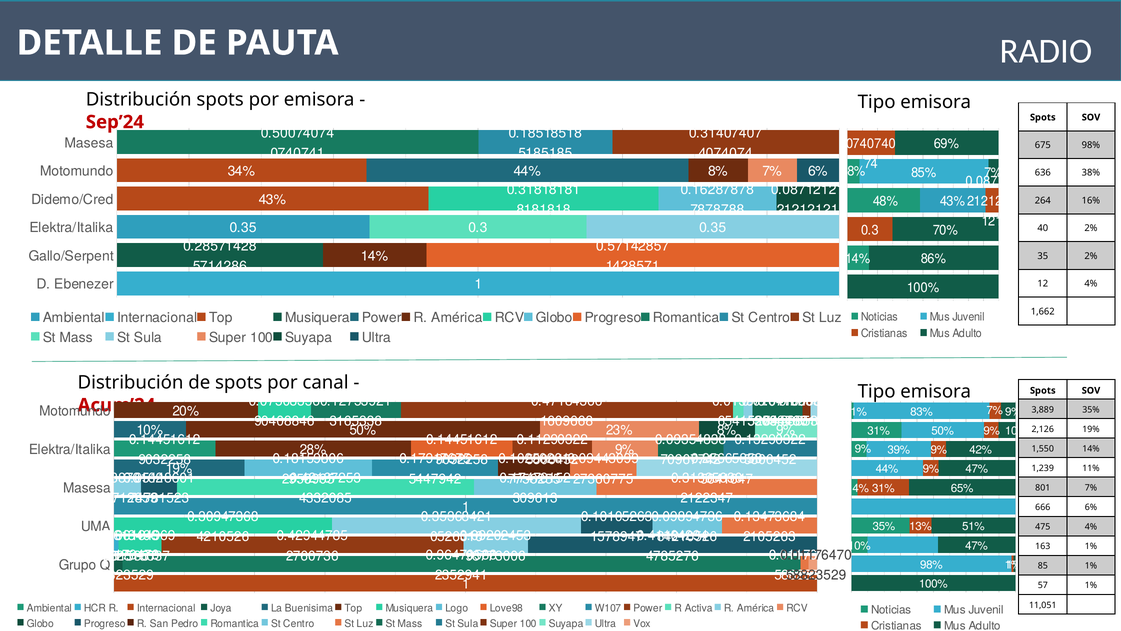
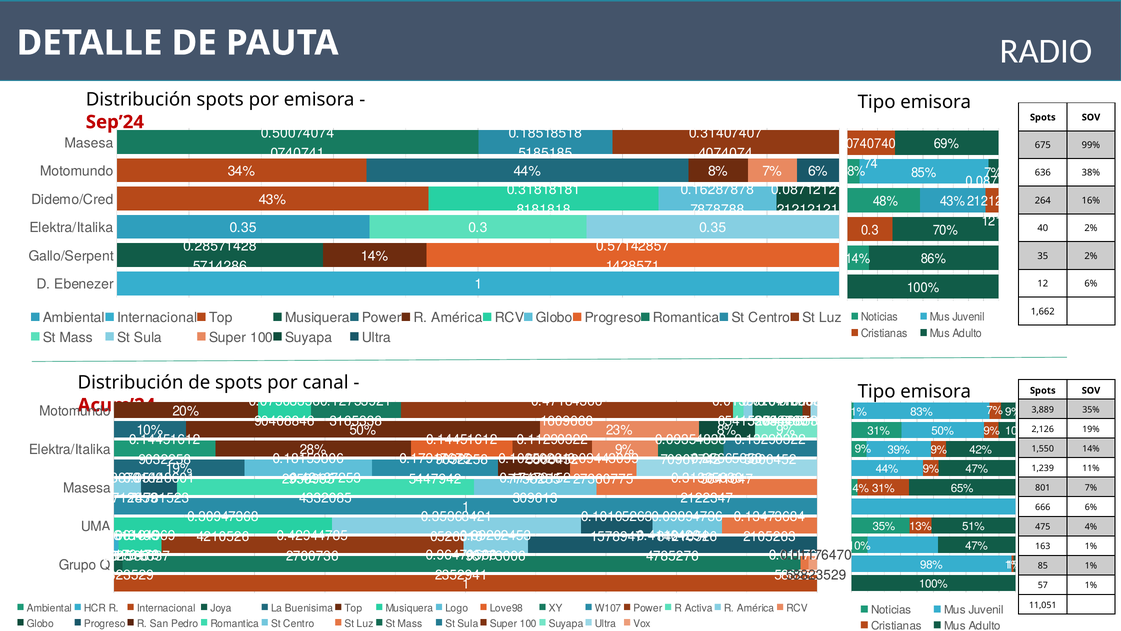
675 98%: 98% -> 99%
12 4%: 4% -> 6%
